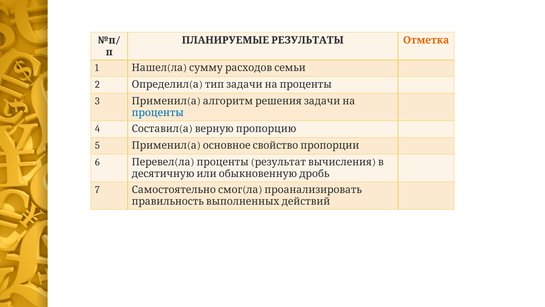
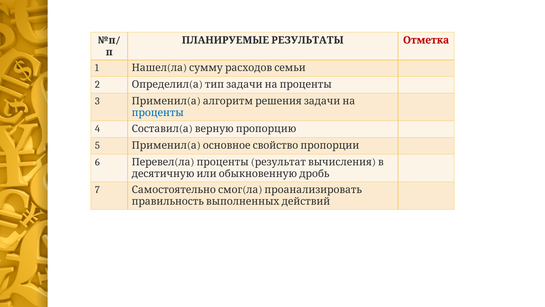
Отметка colour: orange -> red
